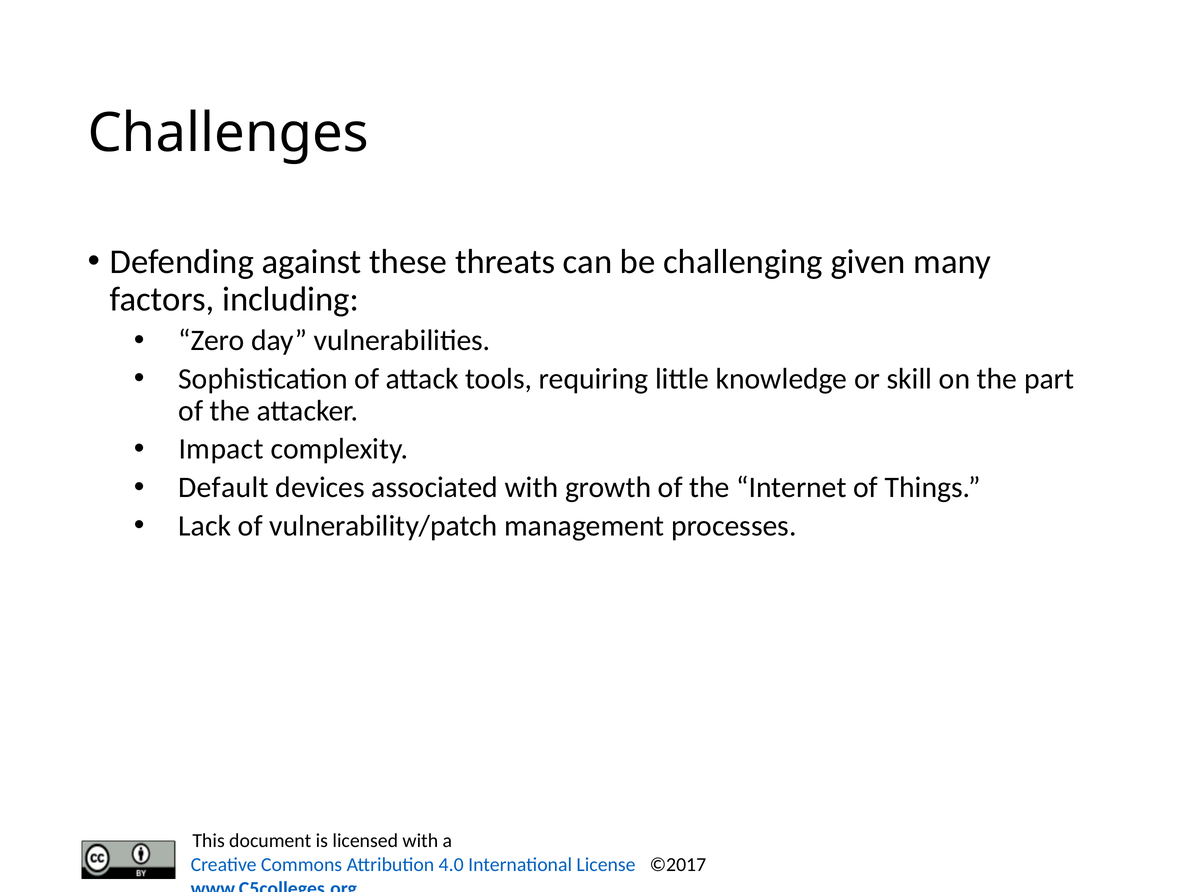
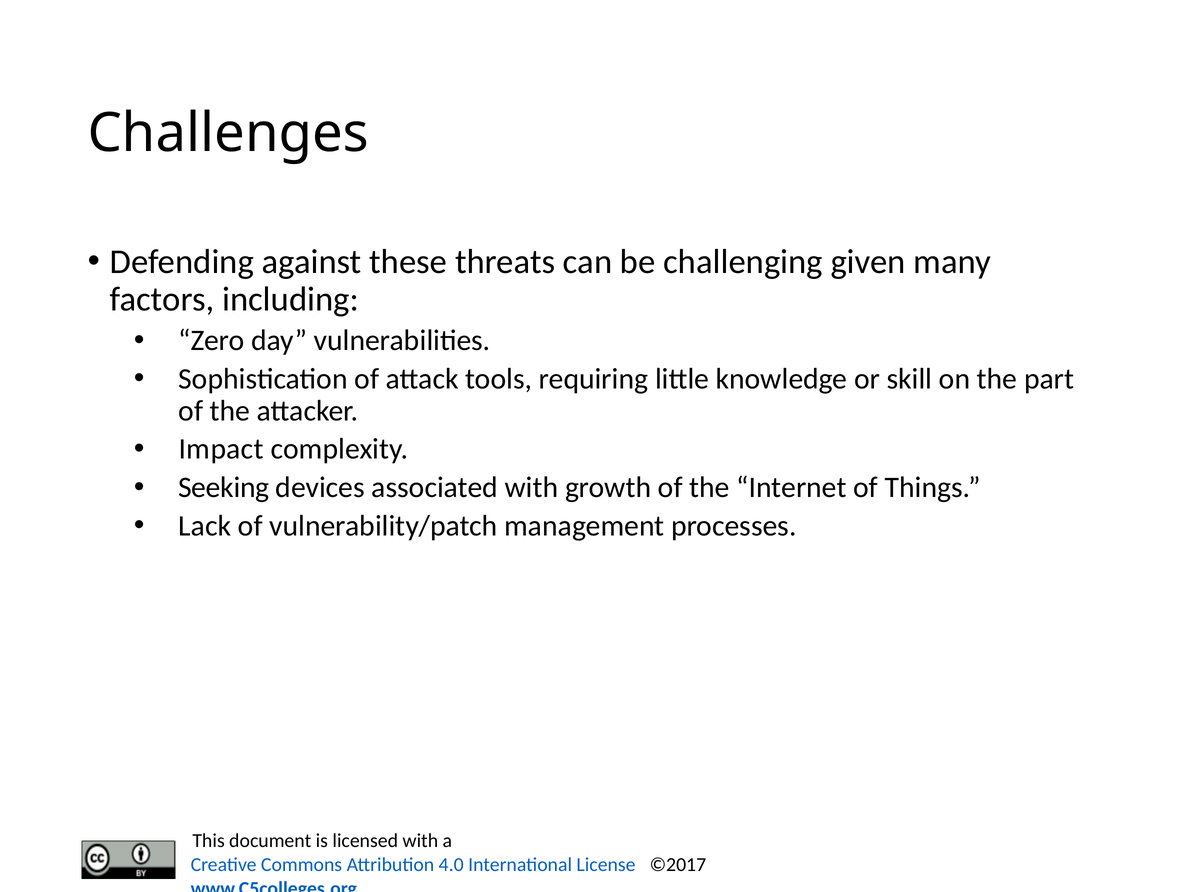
Default: Default -> Seeking
